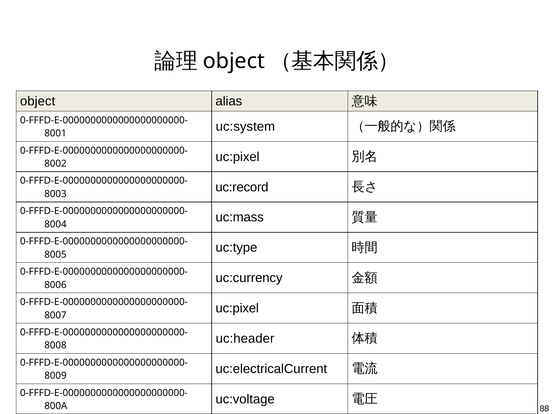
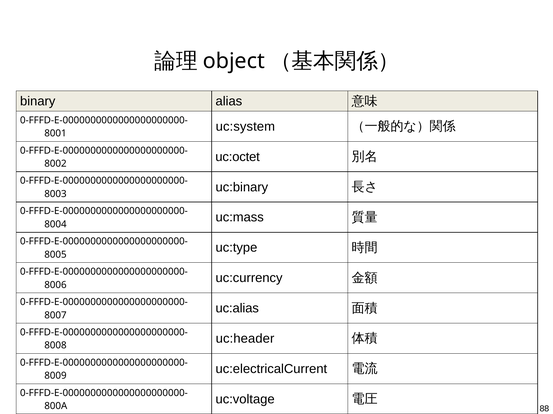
object at (38, 101): object -> binary
uc:pixel at (238, 157): uc:pixel -> uc:octet
uc:record: uc:record -> uc:binary
uc:pixel at (237, 309): uc:pixel -> uc:alias
